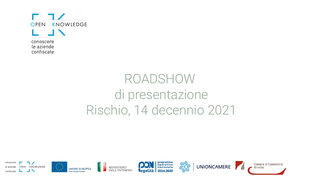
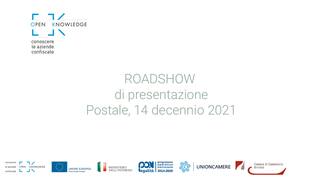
Rischio: Rischio -> Postale
